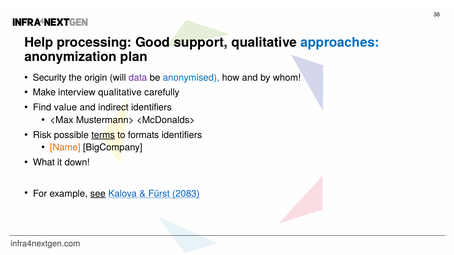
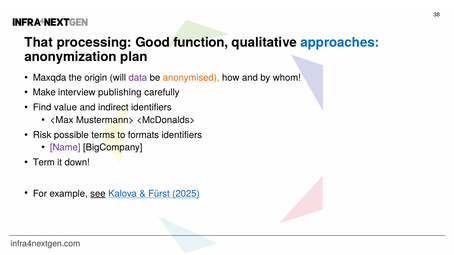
Help: Help -> That
support: support -> function
Security: Security -> Maxqda
anonymised colour: blue -> orange
interview qualitative: qualitative -> publishing
terms underline: present -> none
Name colour: orange -> purple
What: What -> Term
2083: 2083 -> 2025
